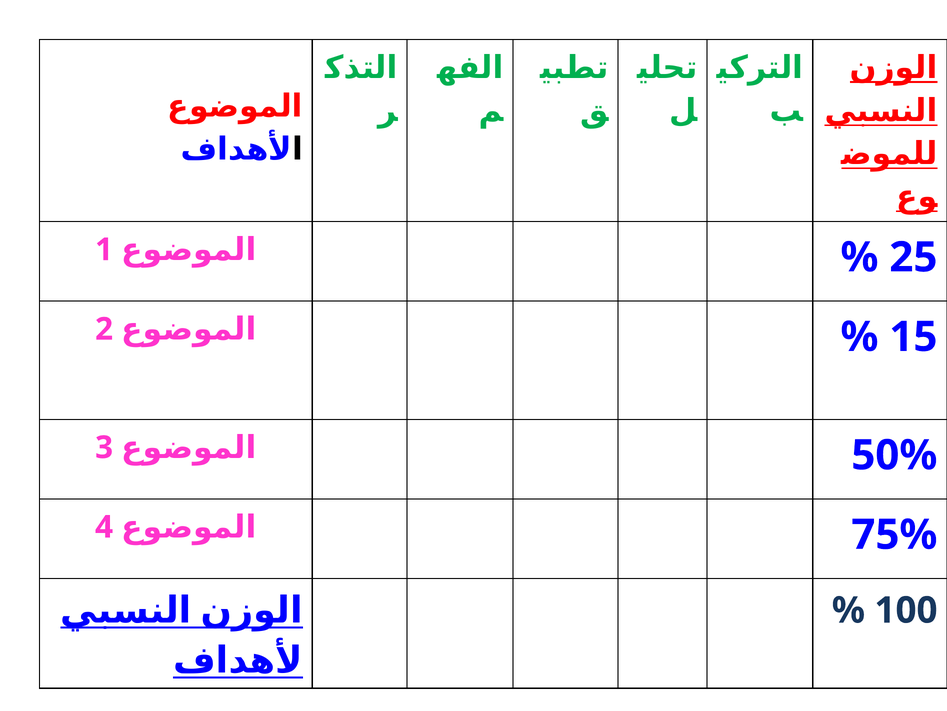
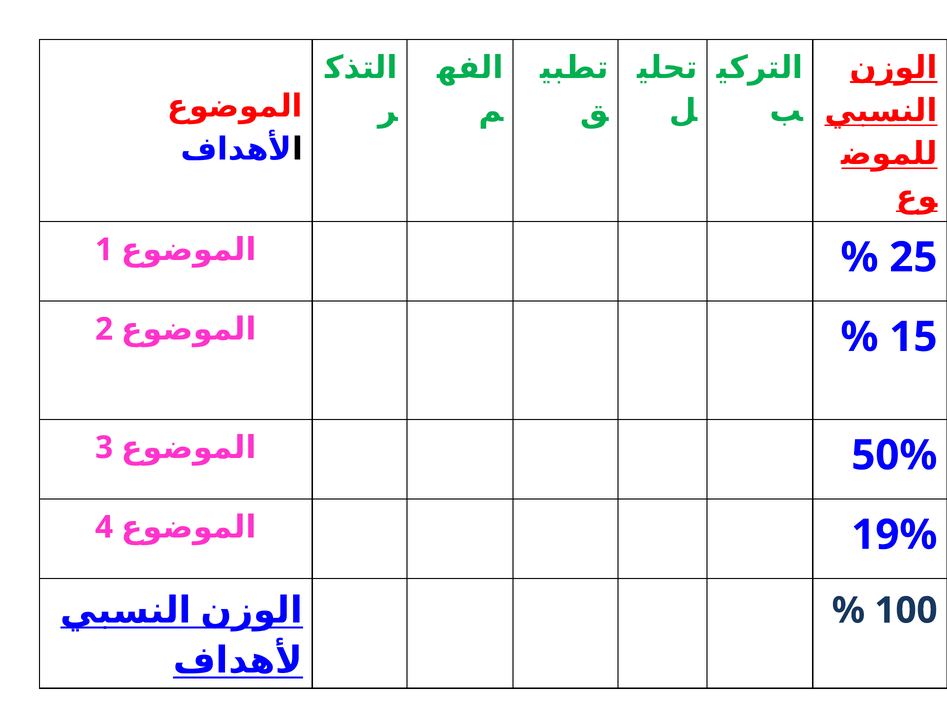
75%: 75% -> 19%
